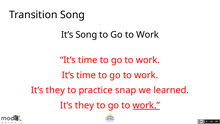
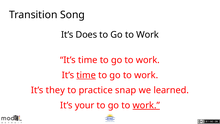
It’s Song: Song -> Does
time at (86, 75) underline: none -> present
they at (84, 105): they -> your
